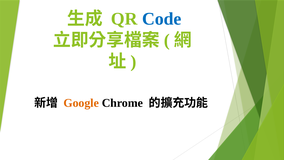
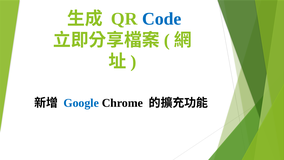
Google colour: orange -> blue
